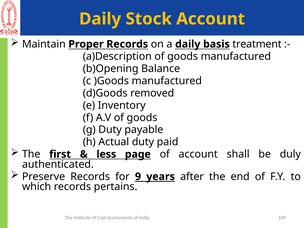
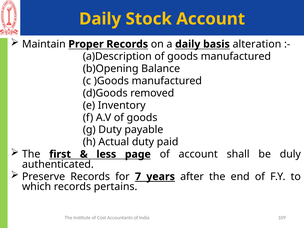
treatment: treatment -> alteration
9: 9 -> 7
